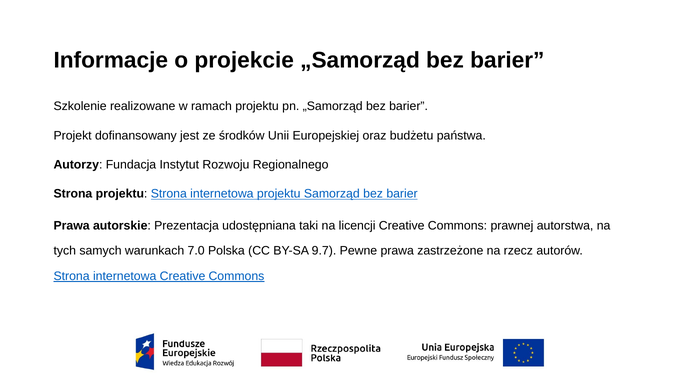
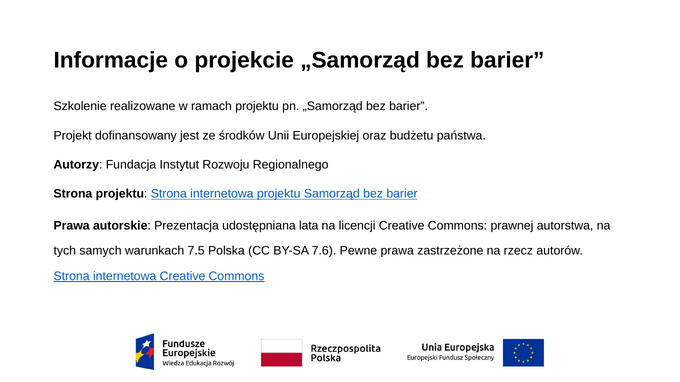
taki: taki -> lata
7.0: 7.0 -> 7.5
9.7: 9.7 -> 7.6
